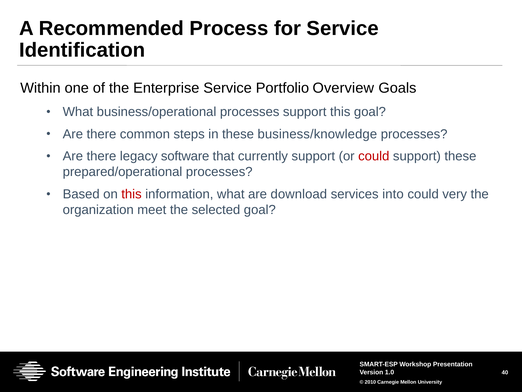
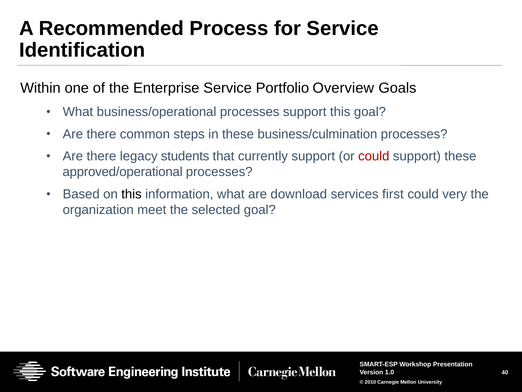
business/knowledge: business/knowledge -> business/culmination
software: software -> students
prepared/operational: prepared/operational -> approved/operational
this at (132, 194) colour: red -> black
into: into -> first
